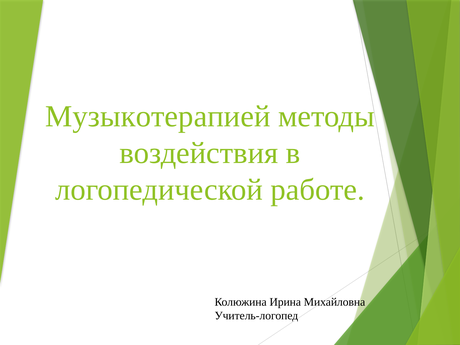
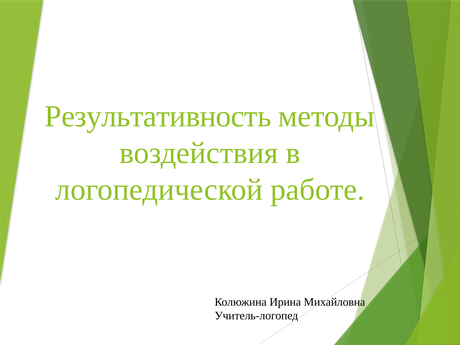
Музыкотерапией: Музыкотерапией -> Результативность
